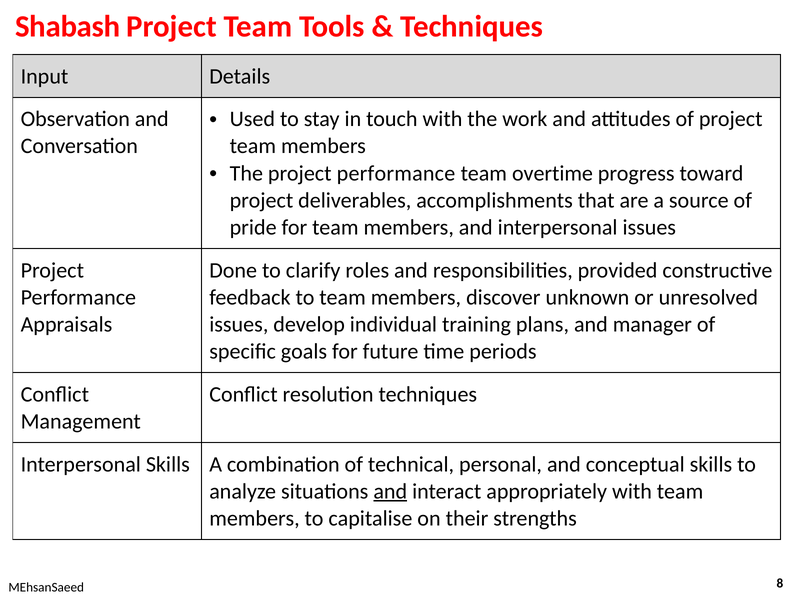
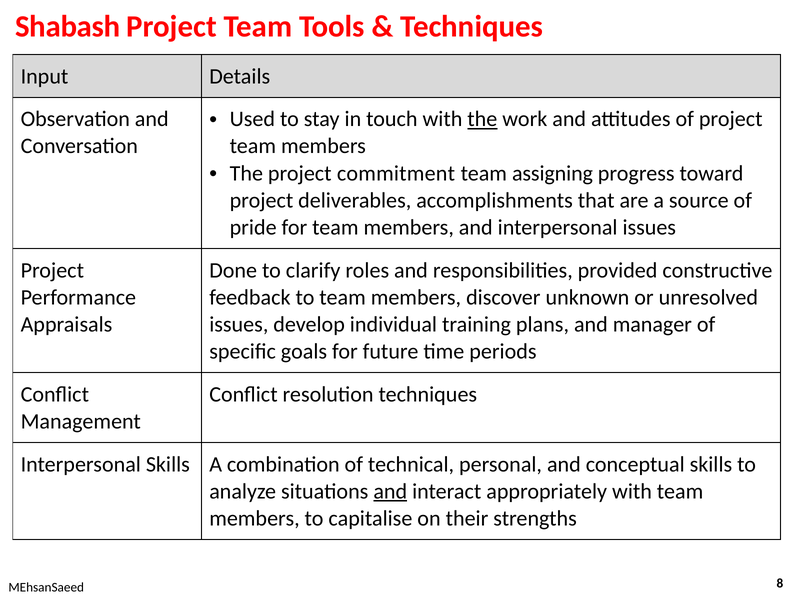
the at (482, 119) underline: none -> present
The project performance: performance -> commitment
overtime: overtime -> assigning
